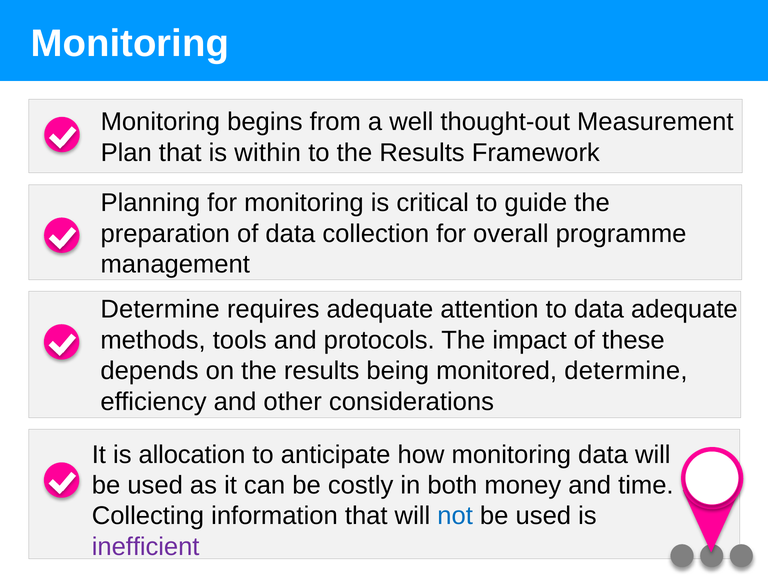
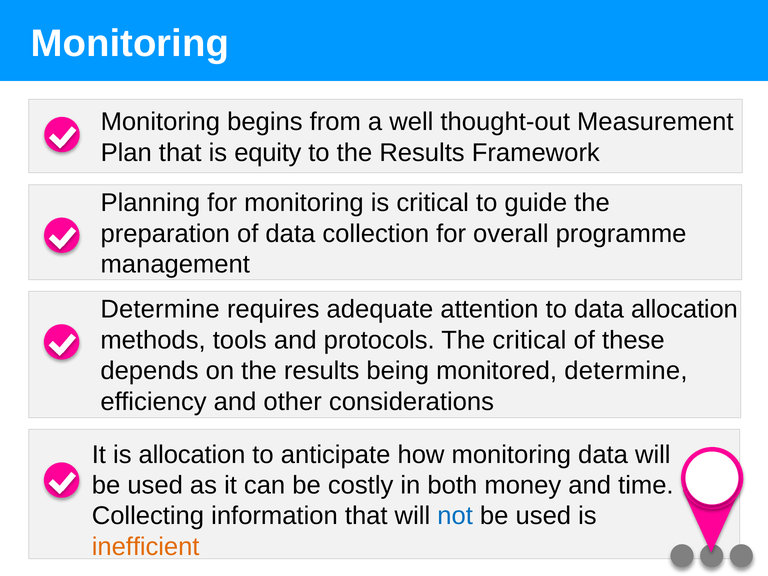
within: within -> equity
data adequate: adequate -> allocation
The impact: impact -> critical
inefficient colour: purple -> orange
